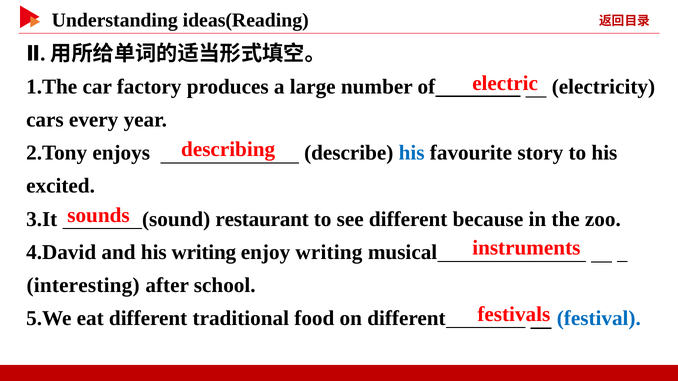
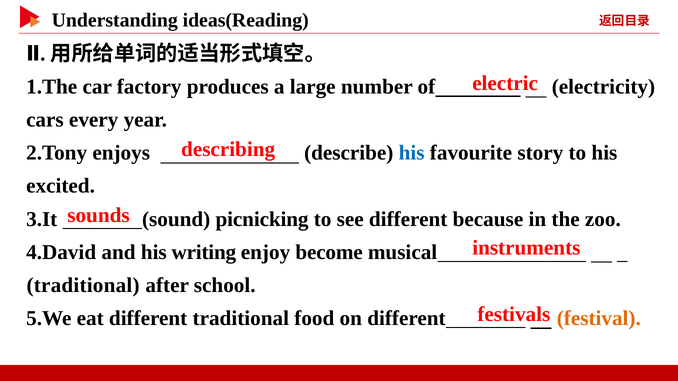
restaurant: restaurant -> picnicking
enjoy writing: writing -> become
interesting at (83, 285): interesting -> traditional
festival colour: blue -> orange
